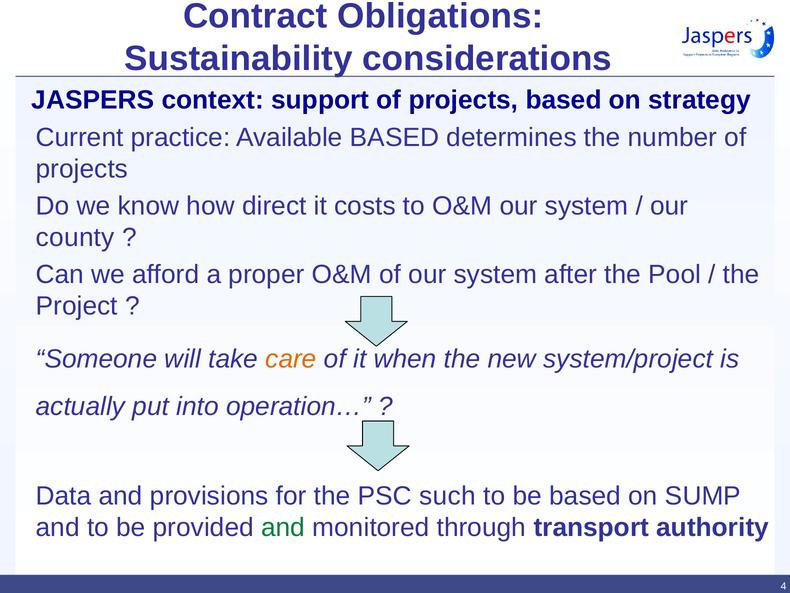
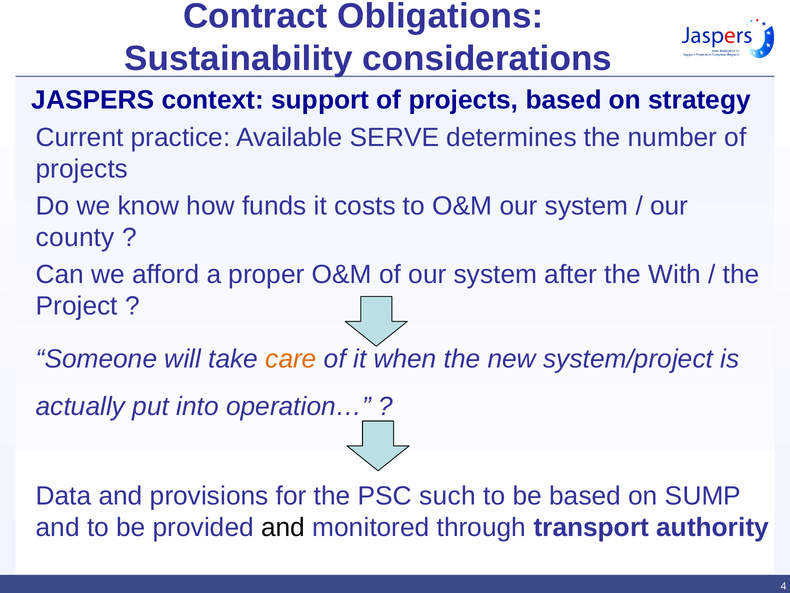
Available BASED: BASED -> SERVE
direct: direct -> funds
Pool: Pool -> With
and at (283, 527) colour: green -> black
